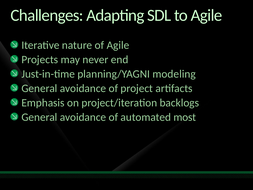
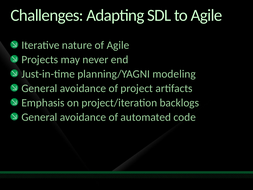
most: most -> code
